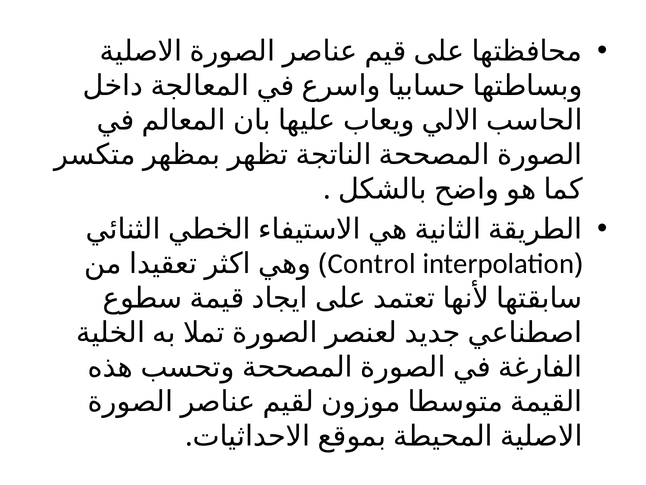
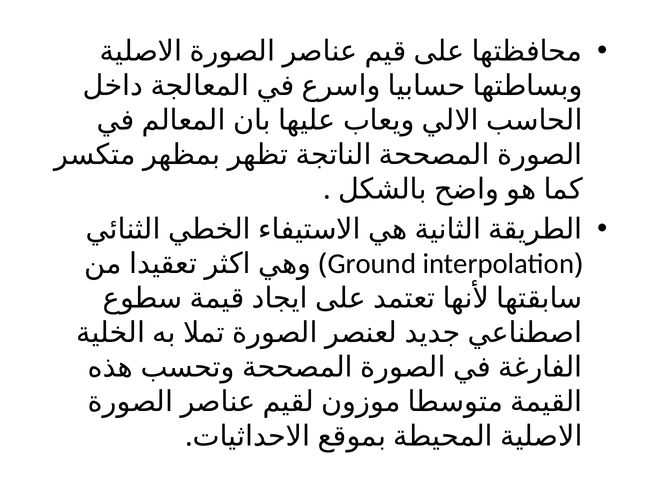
Control: Control -> Ground
